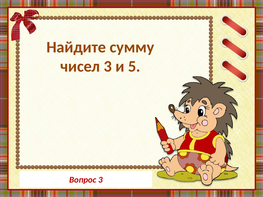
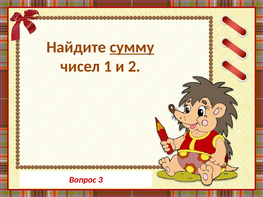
сумму underline: none -> present
чисел 3: 3 -> 1
5: 5 -> 2
